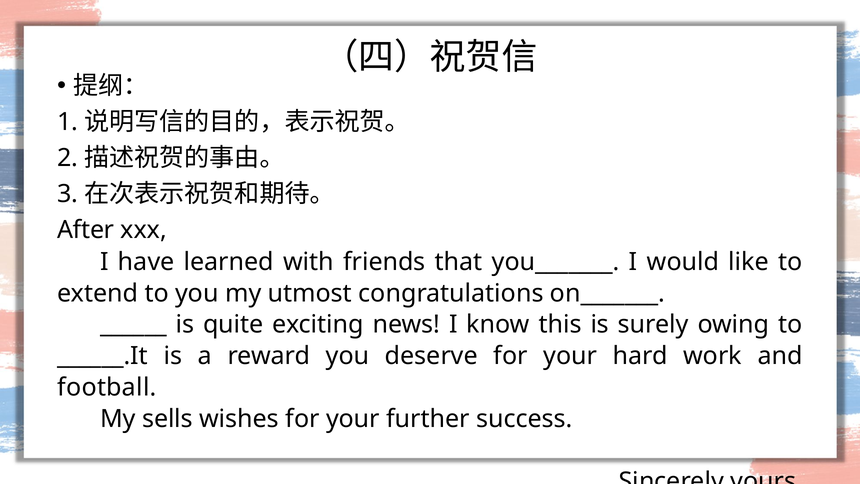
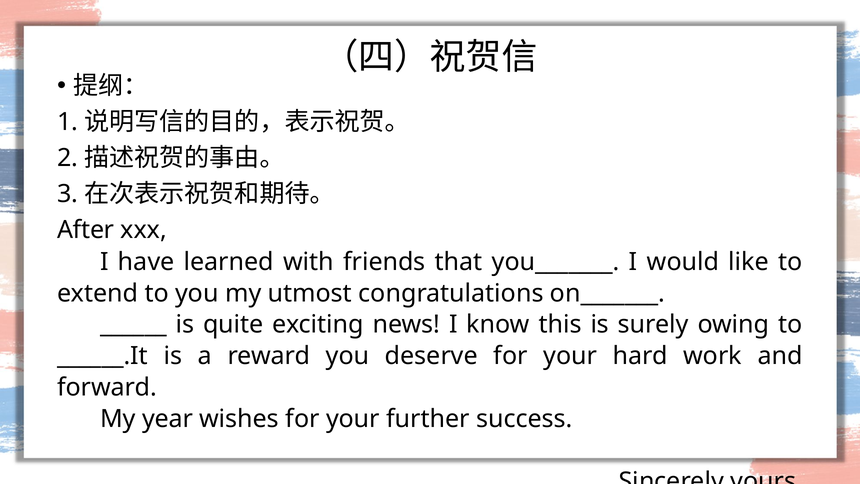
football: football -> forward
sells: sells -> year
